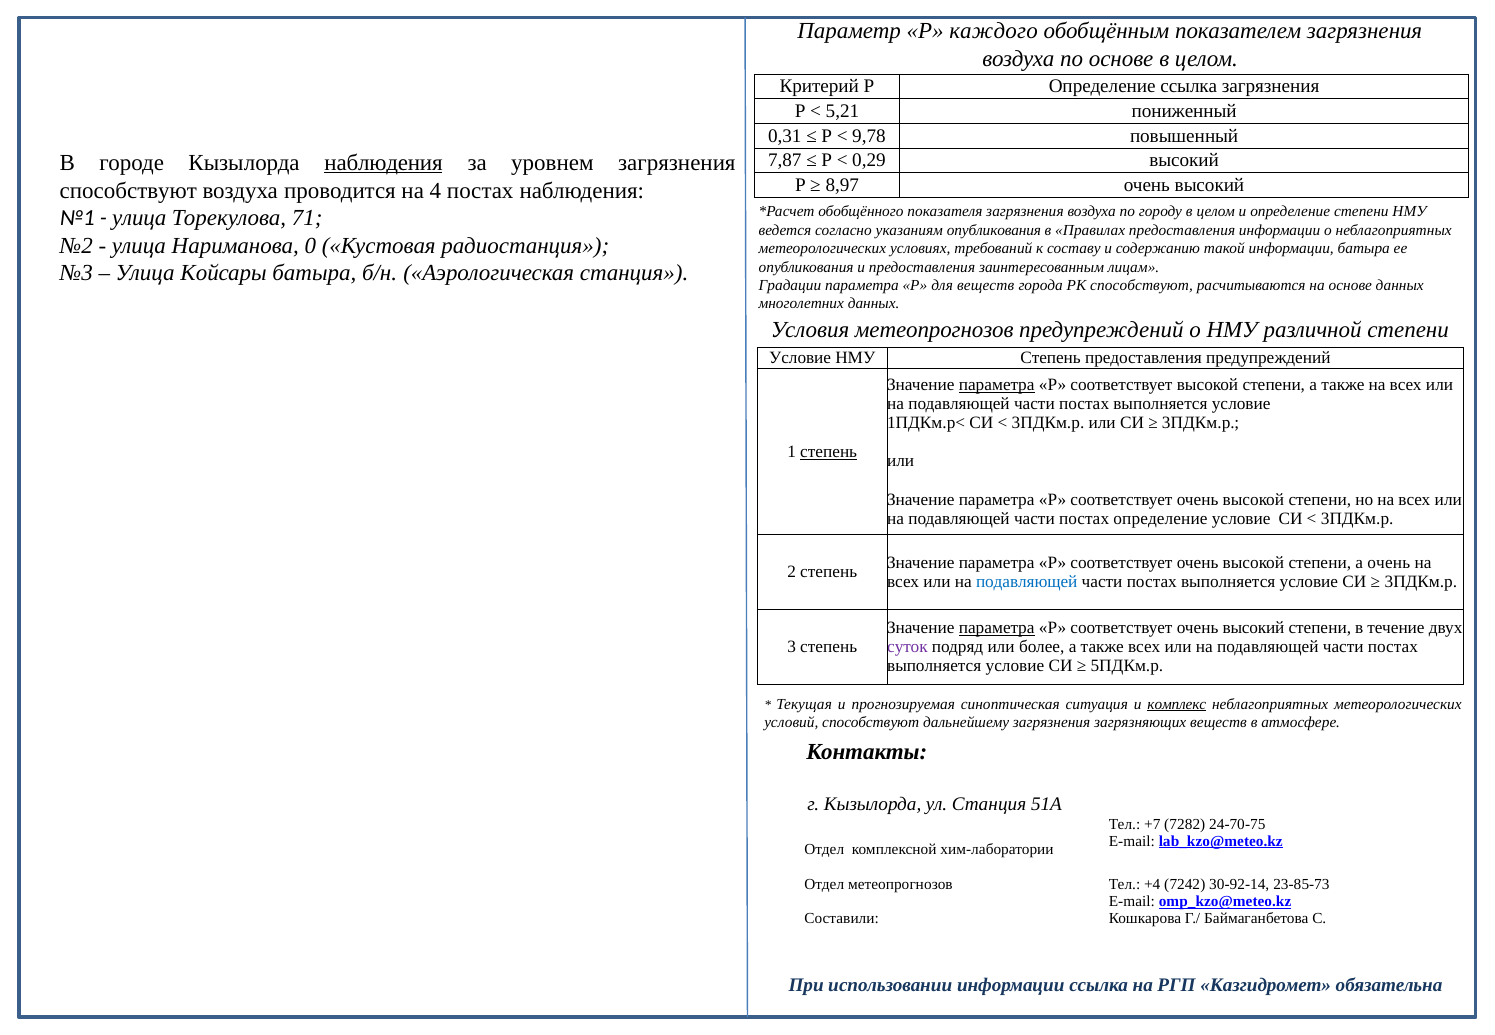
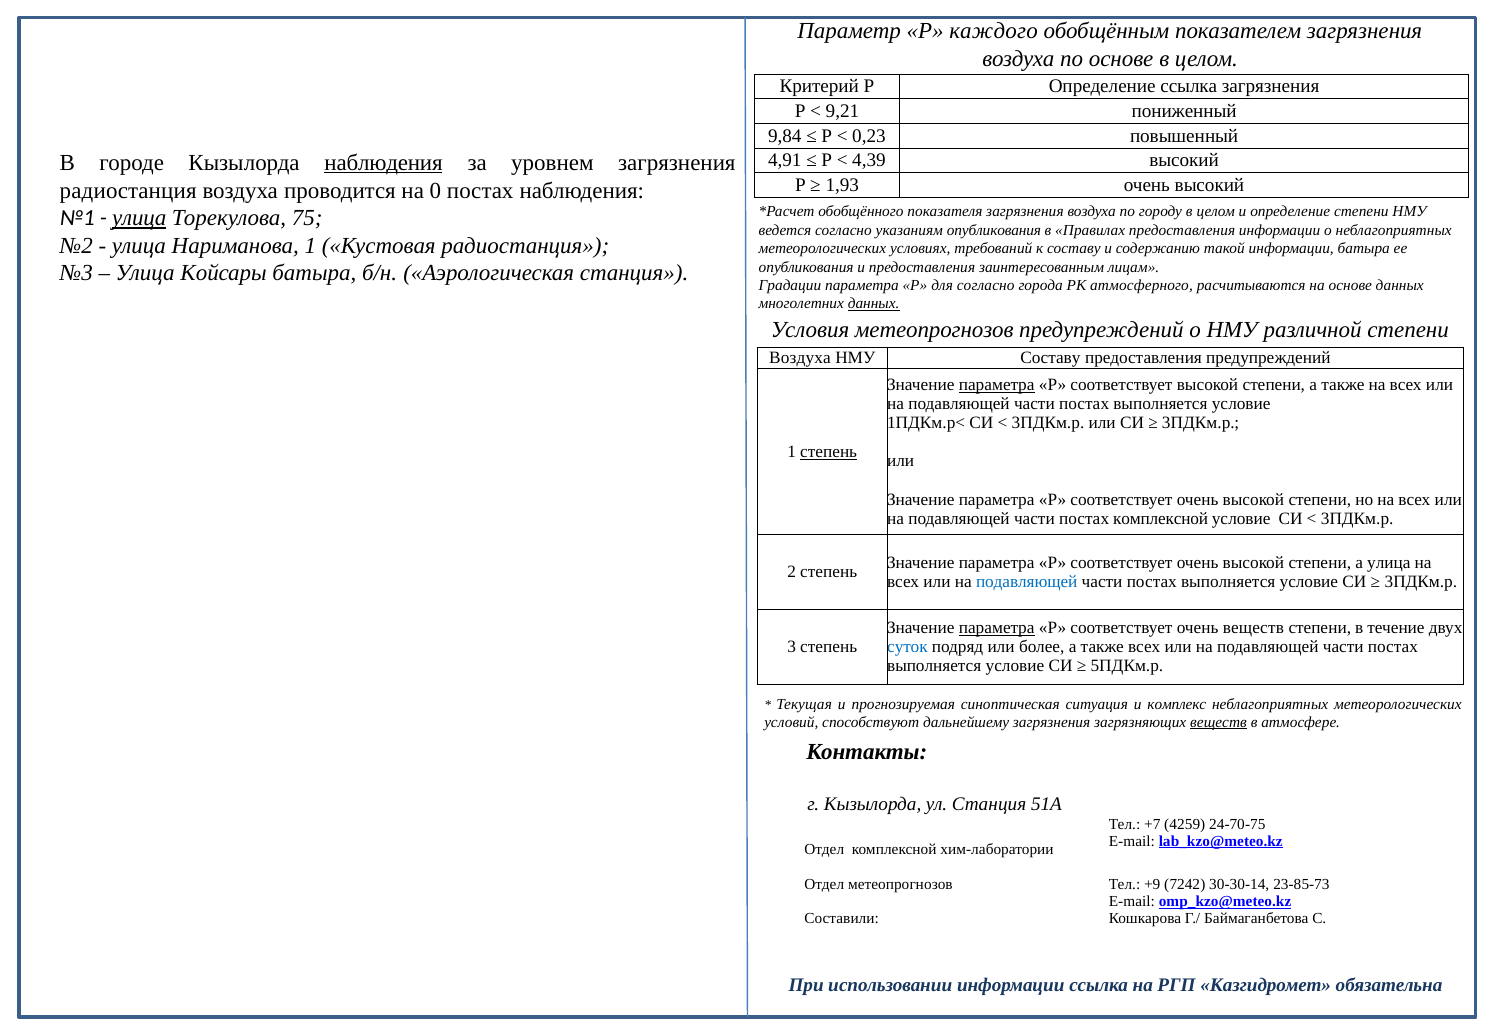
5,21: 5,21 -> 9,21
0,31: 0,31 -> 9,84
9,78: 9,78 -> 0,23
7,87: 7,87 -> 4,91
0,29: 0,29 -> 4,39
8,97: 8,97 -> 1,93
способствуют at (128, 191): способствуют -> радиостанция
4: 4 -> 0
улица at (139, 218) underline: none -> present
71: 71 -> 75
Нариманова 0: 0 -> 1
для веществ: веществ -> согласно
РК способствуют: способствуют -> атмосферного
данных at (874, 304) underline: none -> present
Условие at (800, 358): Условие -> Воздуха
НМУ Степень: Степень -> Составу
постах определение: определение -> комплексной
а очень: очень -> улица
соответствует очень высокий: высокий -> веществ
суток colour: purple -> blue
комплекс underline: present -> none
веществ at (1219, 722) underline: none -> present
7282: 7282 -> 4259
+4: +4 -> +9
30-92-14: 30-92-14 -> 30-30-14
